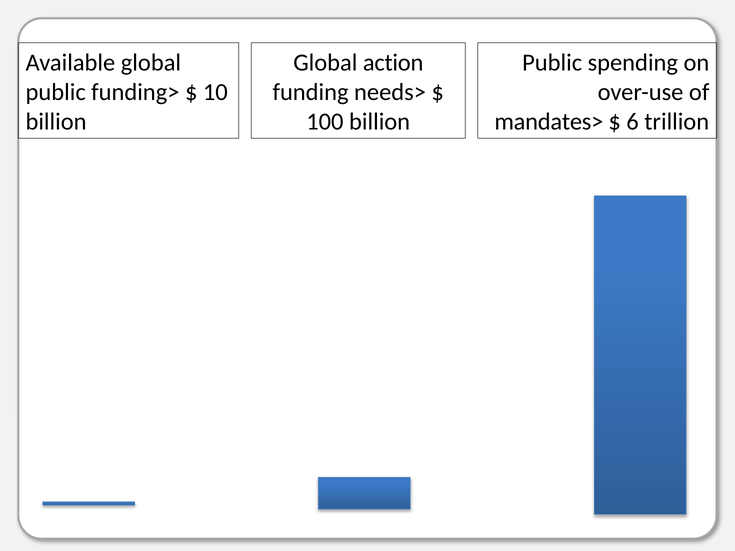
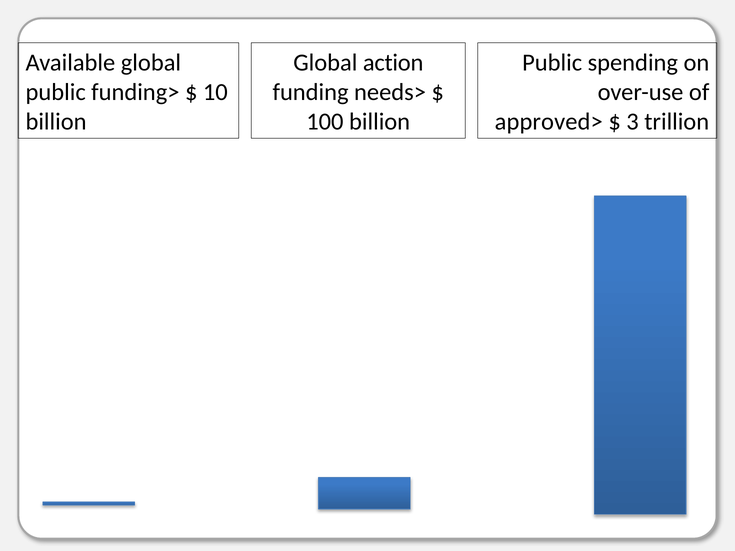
mandates>: mandates> -> approved>
6: 6 -> 3
